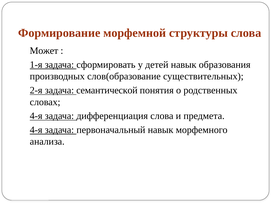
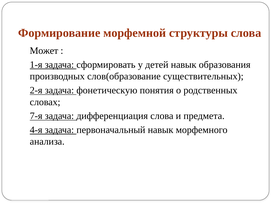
семантической: семантической -> фонетическую
4-я at (36, 116): 4-я -> 7-я
